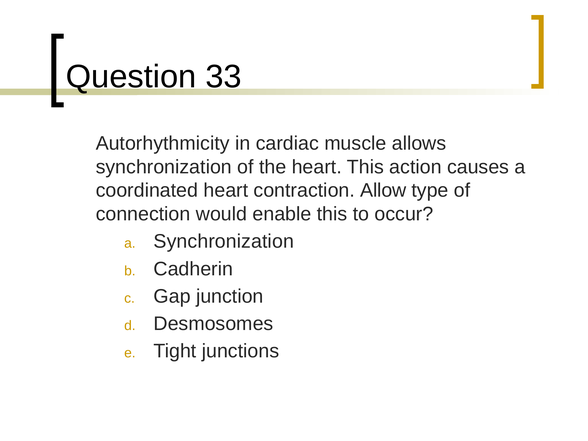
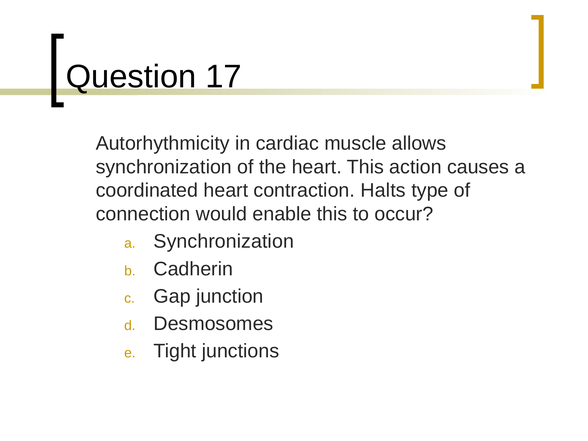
33: 33 -> 17
Allow: Allow -> Halts
